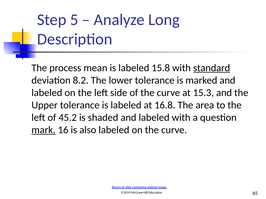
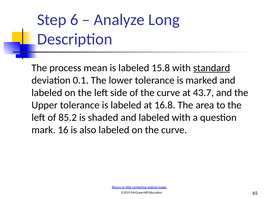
5: 5 -> 6
8.2: 8.2 -> 0.1
15.3: 15.3 -> 43.7
45.2: 45.2 -> 85.2
mark underline: present -> none
